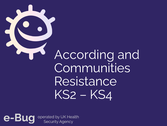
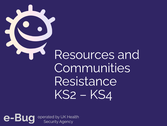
According: According -> Resources
